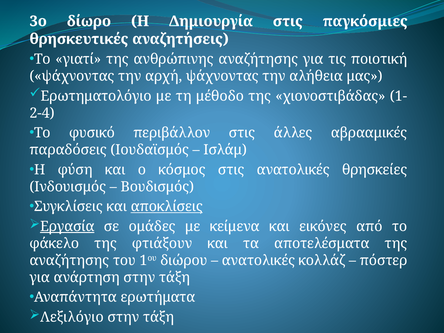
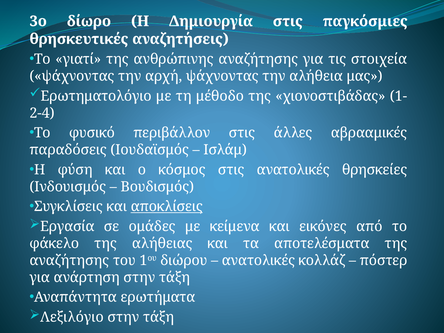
ποιοτική: ποιοτική -> στοιχεία
Εργασία underline: present -> none
φτιάξουν: φτιάξουν -> αλήθειας
